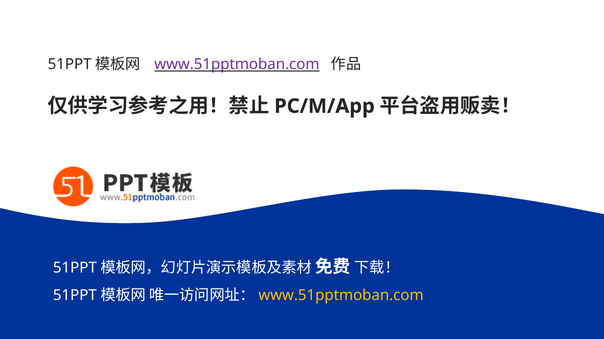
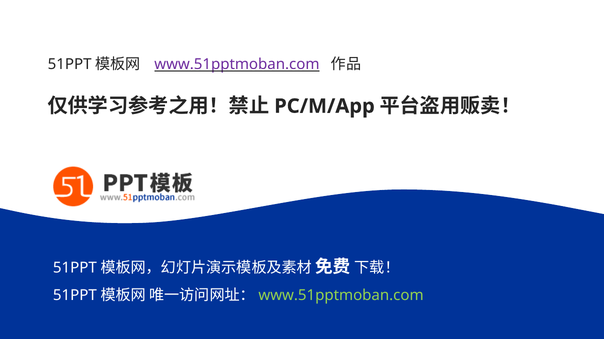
www.51pptmoban.com at (341, 296) colour: yellow -> light green
